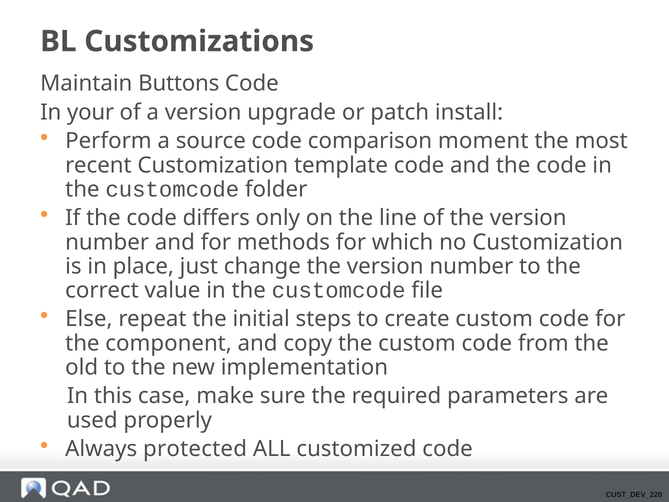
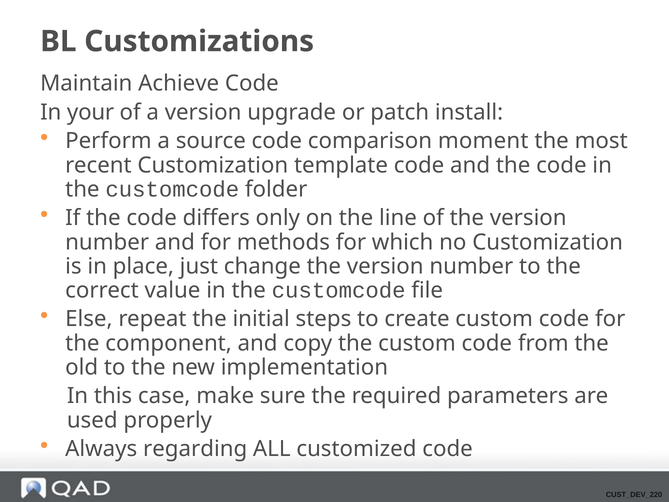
Buttons: Buttons -> Achieve
protected: protected -> regarding
